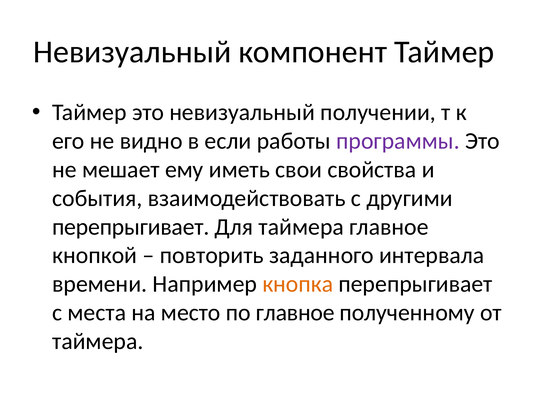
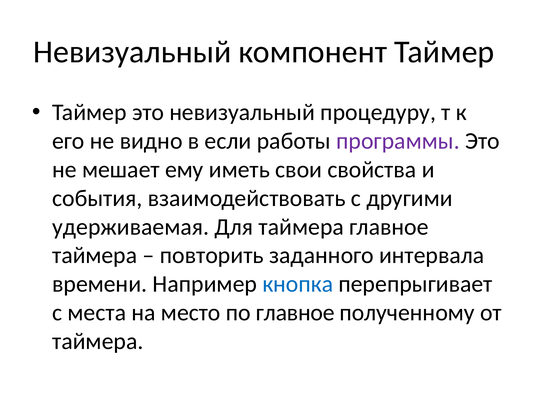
получении: получении -> процедуру
перепрыгивает at (131, 226): перепрыгивает -> удерживаемая
кнопкой at (95, 255): кнопкой -> таймера
кнопка colour: orange -> blue
